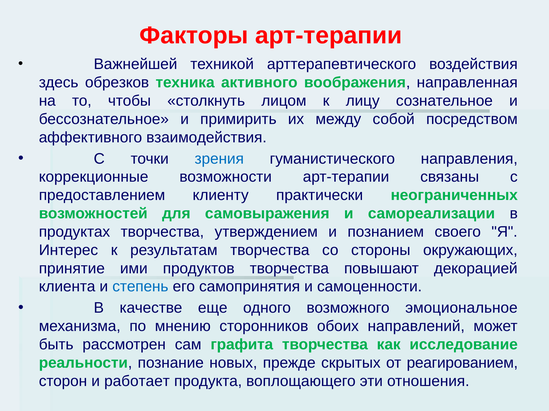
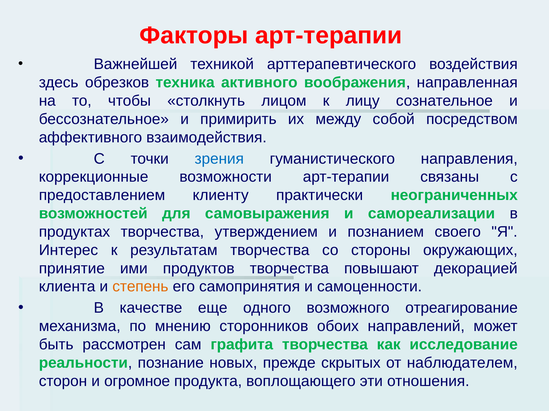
степень colour: blue -> orange
эмоциональное: эмоциональное -> отреагирование
реагированием: реагированием -> наблюдателем
работает: работает -> огромное
